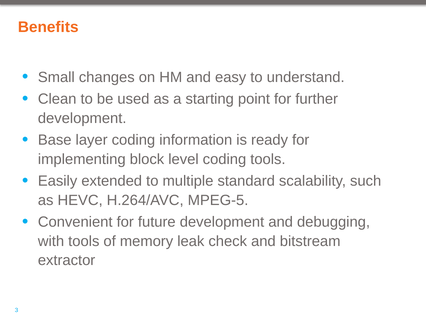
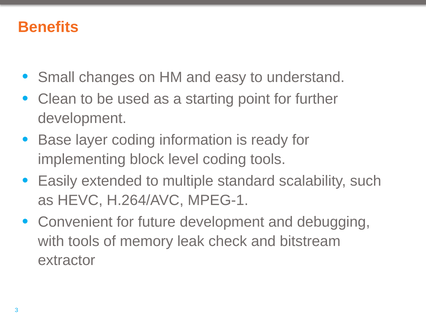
MPEG-5: MPEG-5 -> MPEG-1
